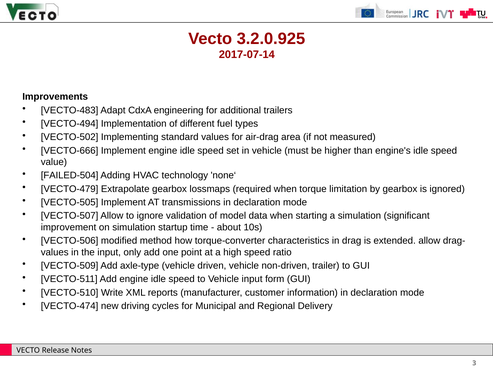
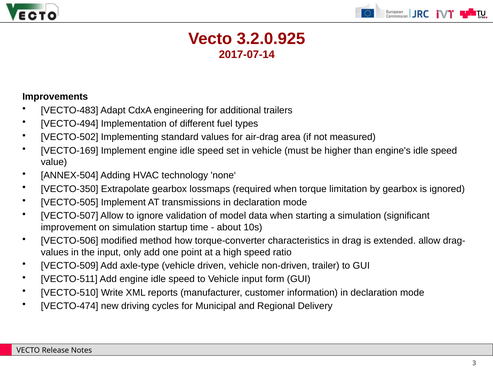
VECTO-666: VECTO-666 -> VECTO-169
FAILED-504: FAILED-504 -> ANNEX-504
VECTO-479: VECTO-479 -> VECTO-350
